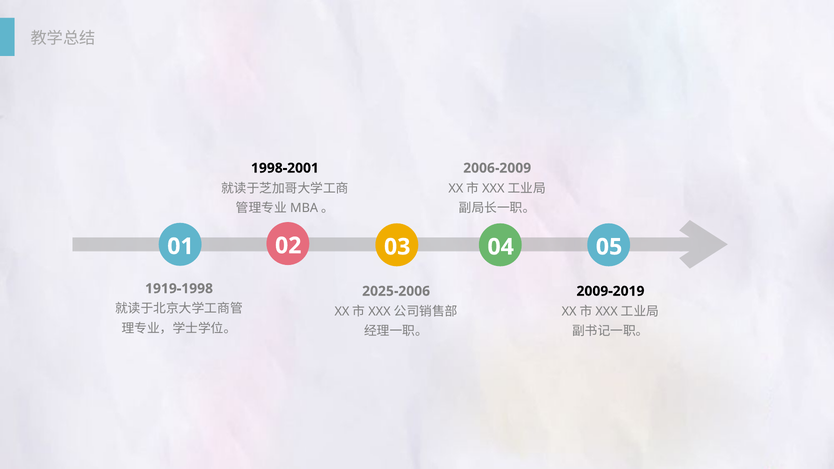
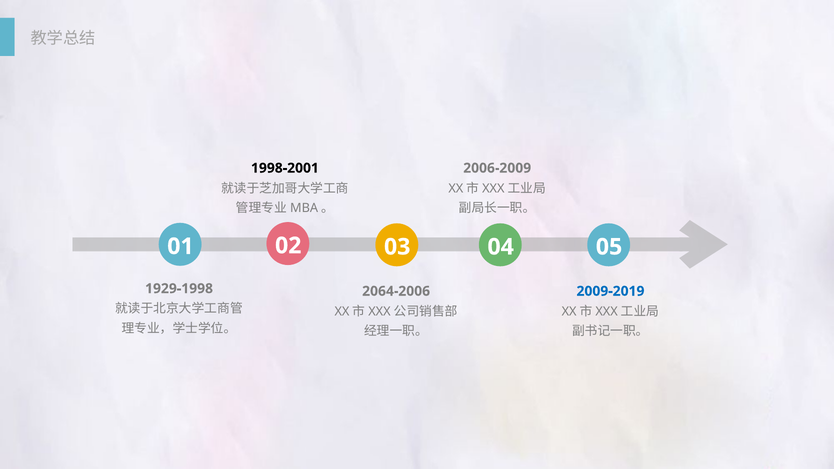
1919-1998: 1919-1998 -> 1929-1998
2025-2006: 2025-2006 -> 2064-2006
2009-2019 colour: black -> blue
